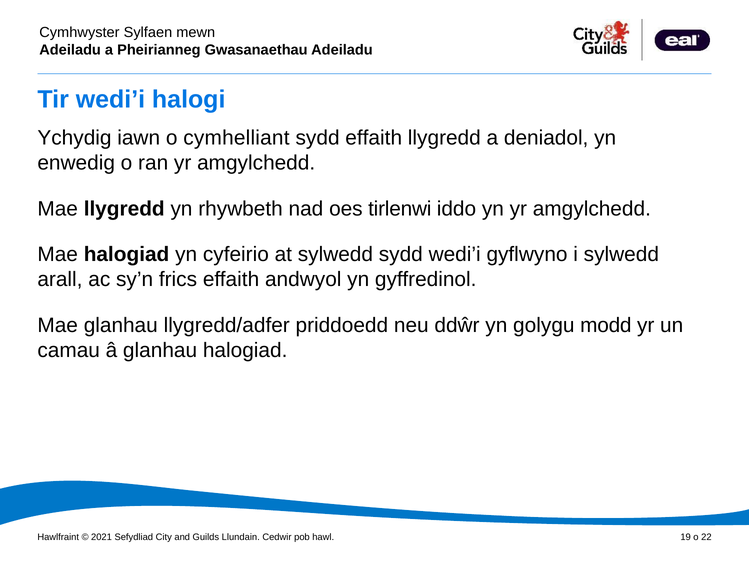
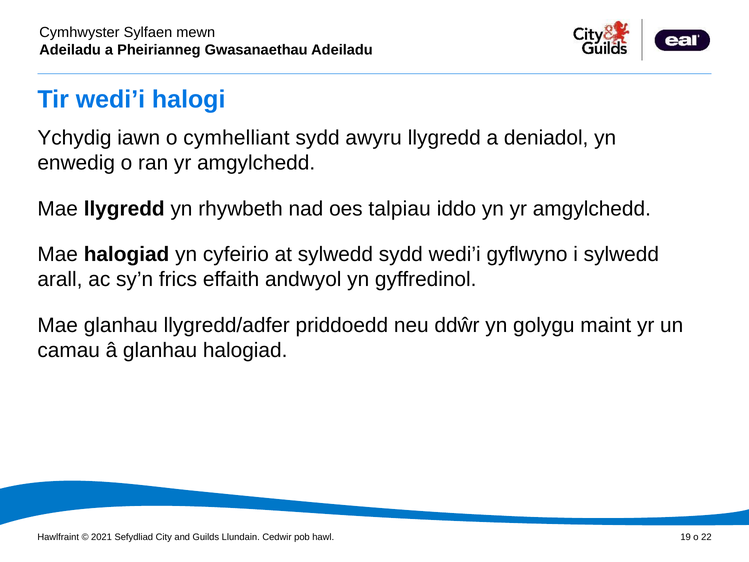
sydd effaith: effaith -> awyru
tirlenwi: tirlenwi -> talpiau
modd: modd -> maint
